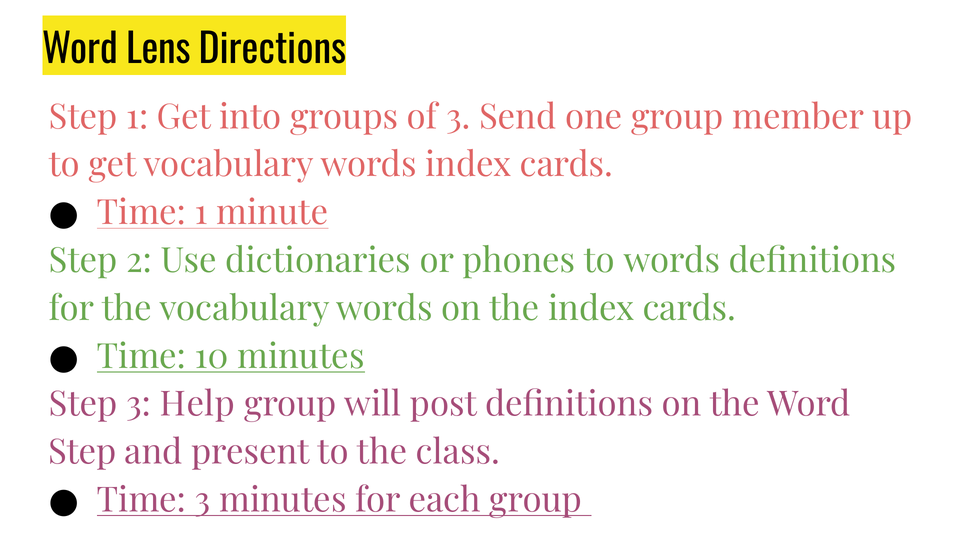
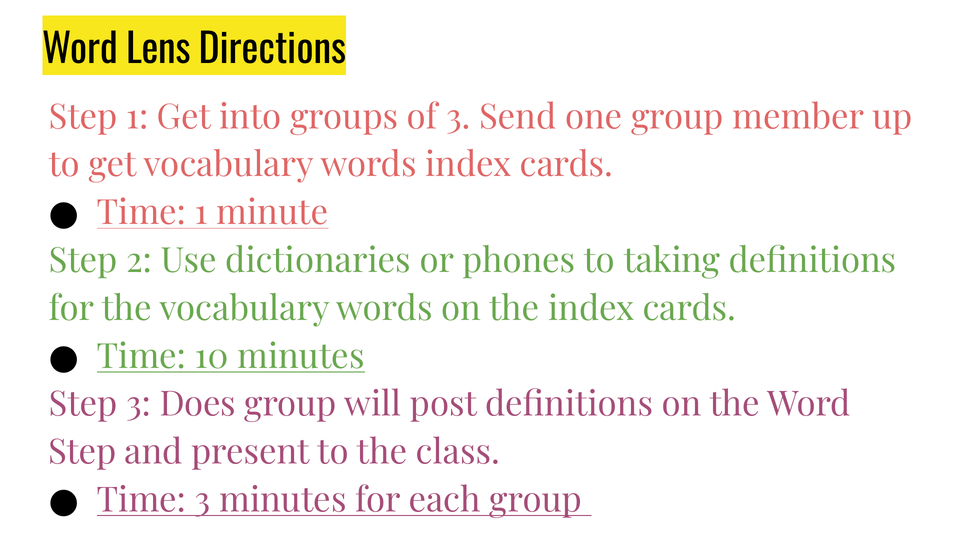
to words: words -> taking
Help: Help -> Does
